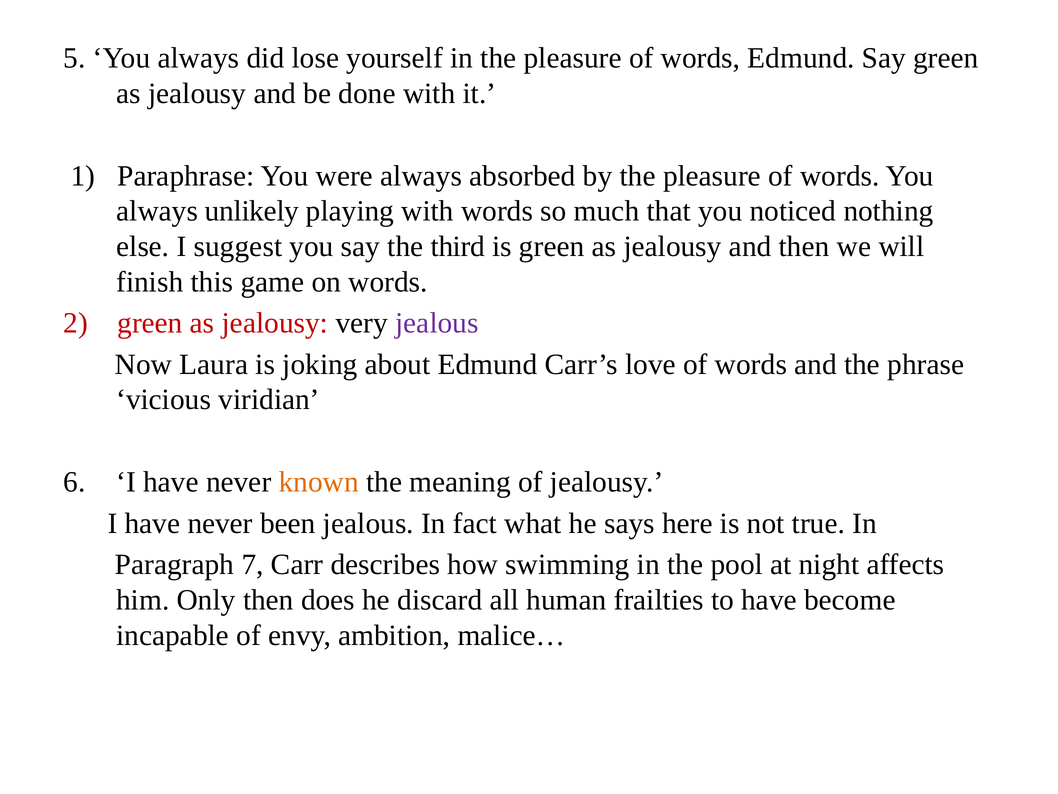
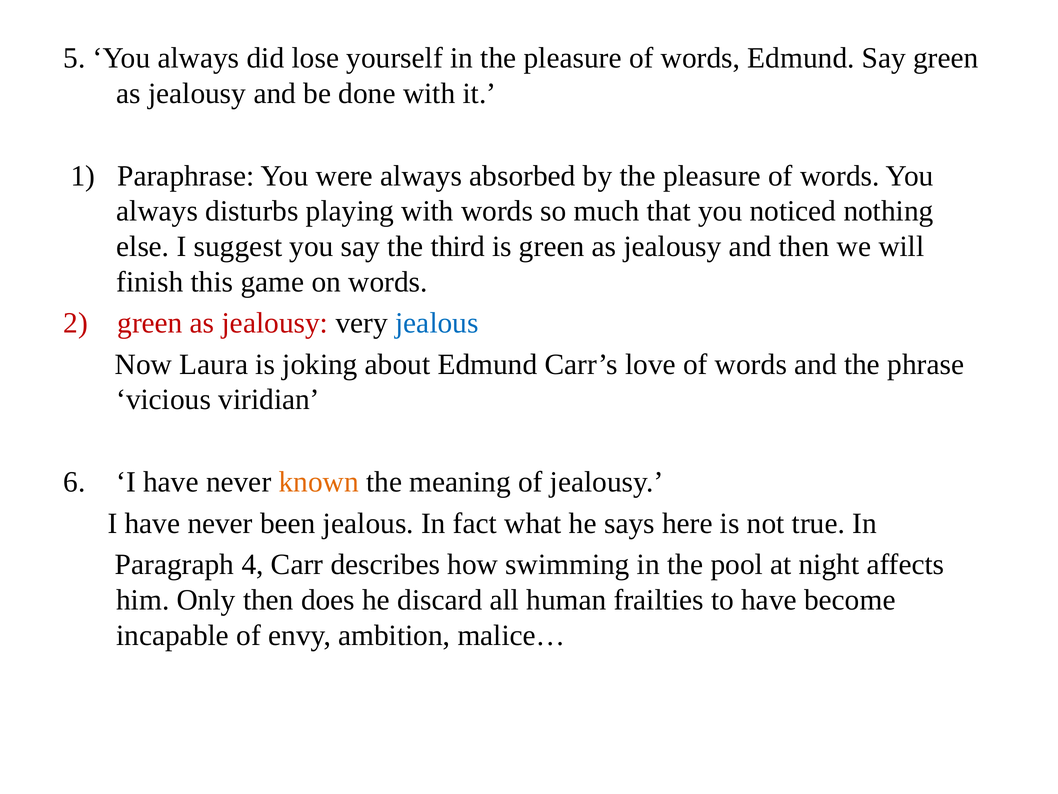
unlikely: unlikely -> disturbs
jealous at (437, 323) colour: purple -> blue
7: 7 -> 4
